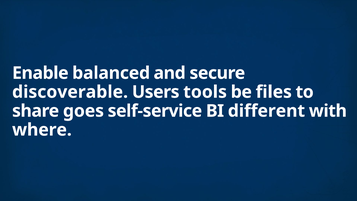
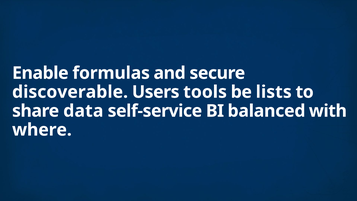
balanced: balanced -> formulas
files: files -> lists
goes: goes -> data
different: different -> balanced
